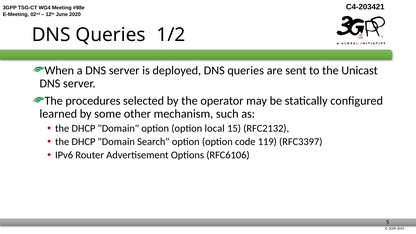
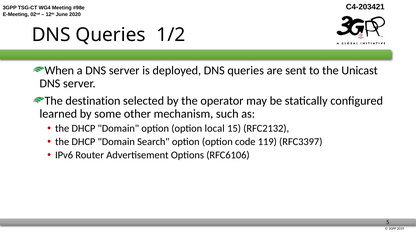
procedures: procedures -> destination
